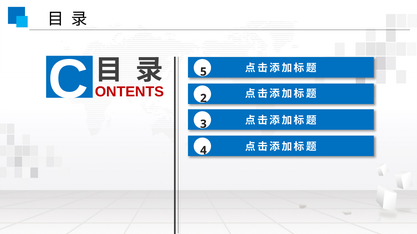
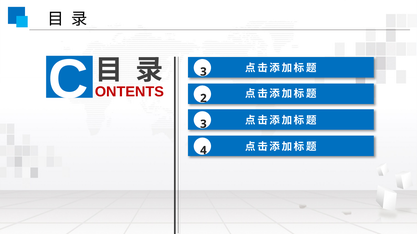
C 5: 5 -> 3
